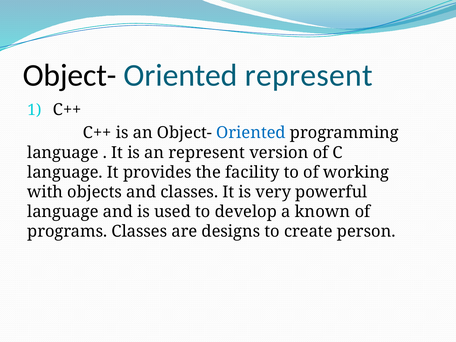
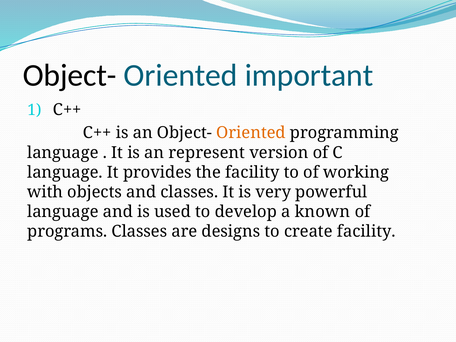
Oriented represent: represent -> important
Oriented at (251, 133) colour: blue -> orange
create person: person -> facility
